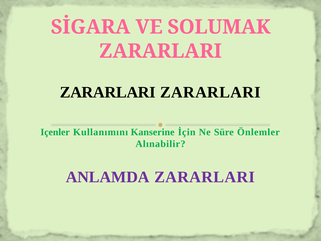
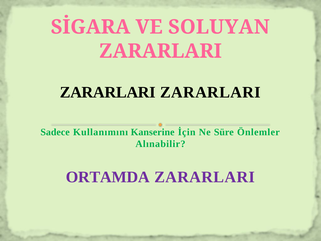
SOLUMAK: SOLUMAK -> SOLUYAN
Içenler: Içenler -> Sadece
ANLAMDA: ANLAMDA -> ORTAMDA
